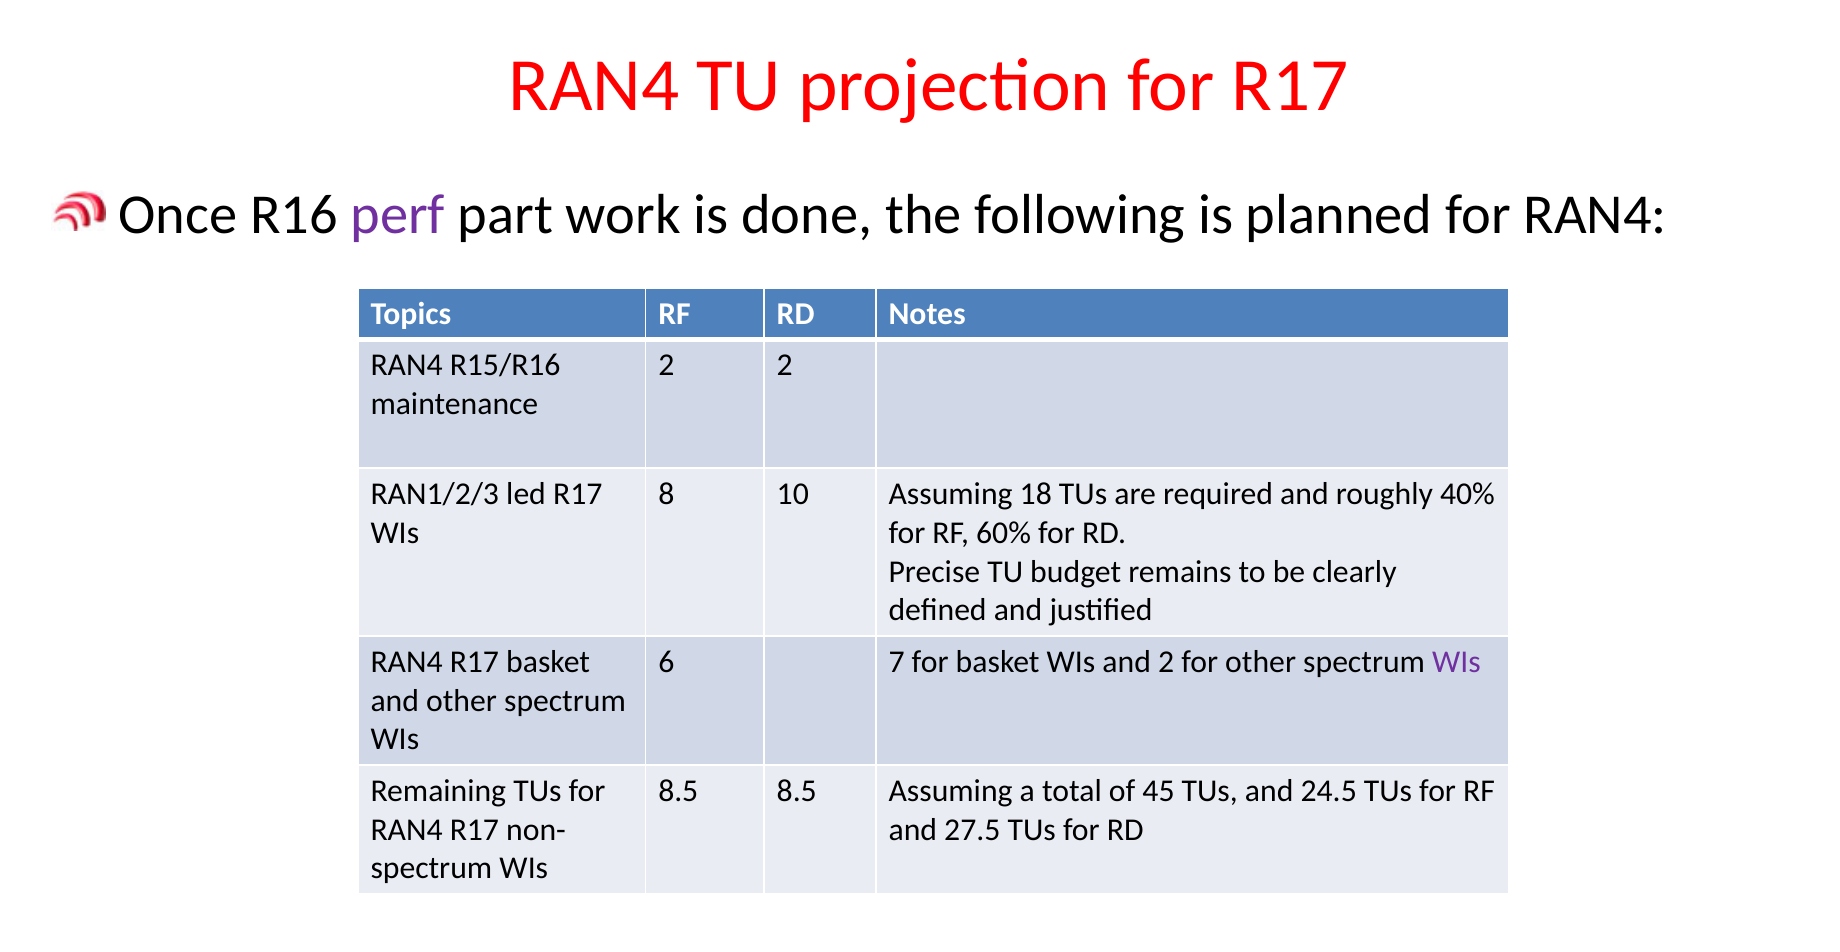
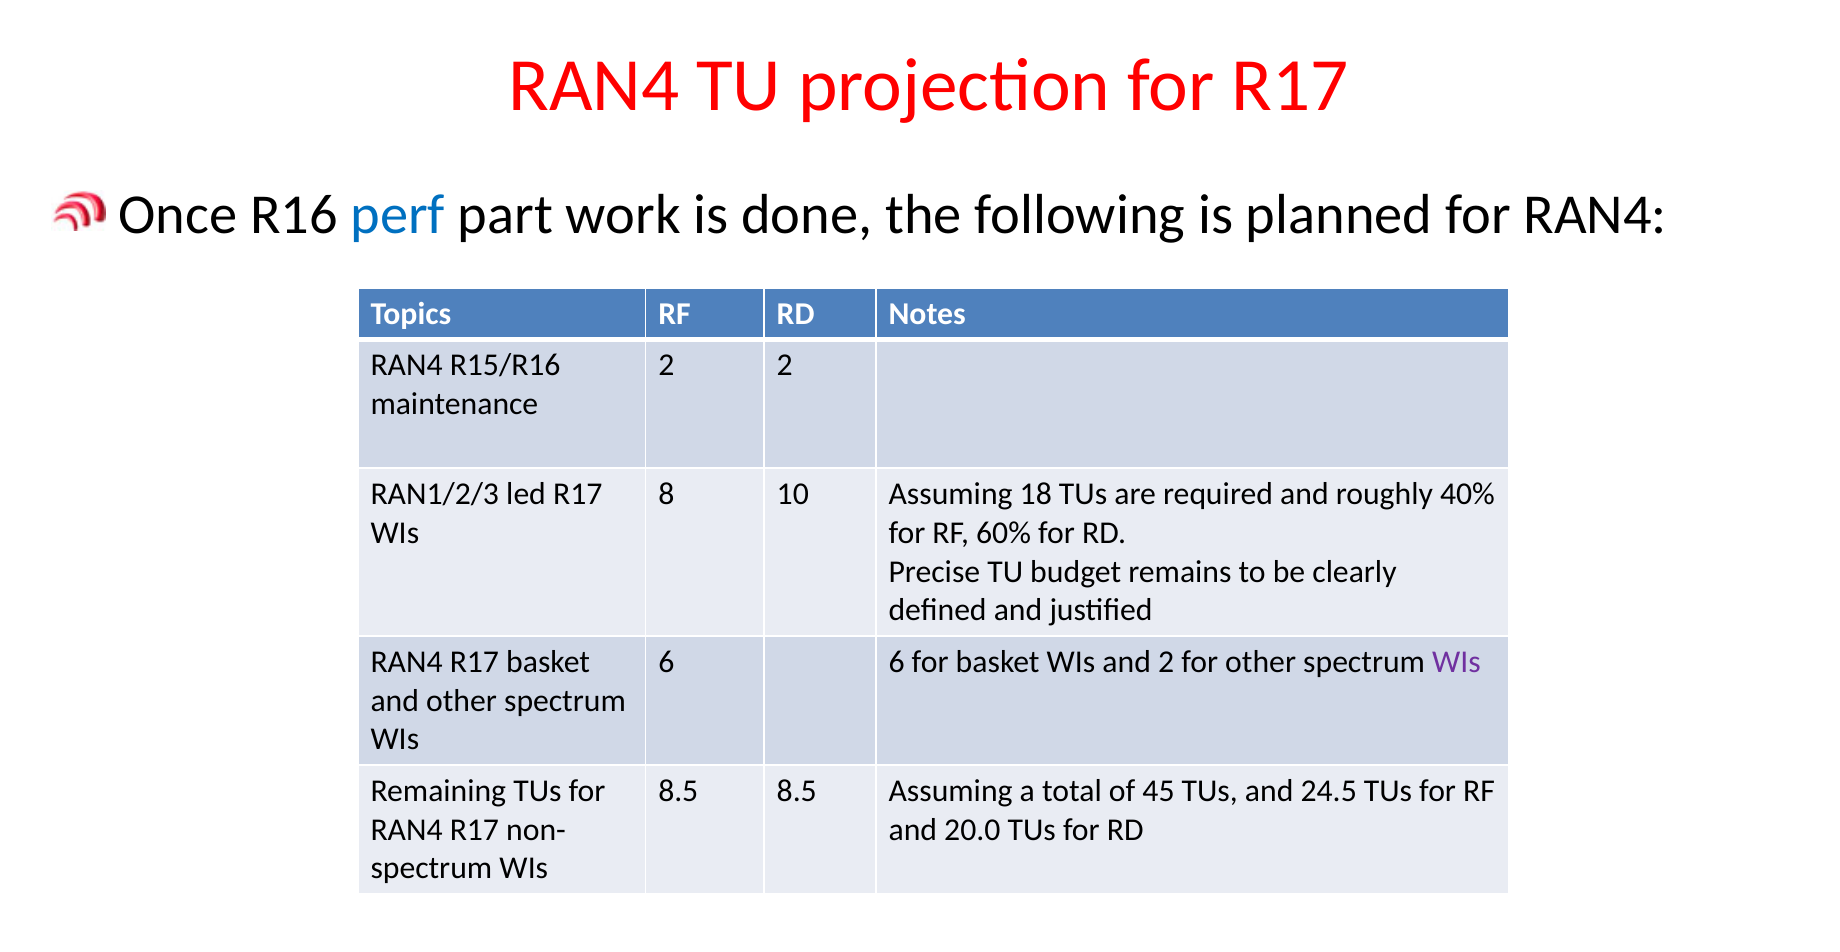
perf colour: purple -> blue
6 7: 7 -> 6
27.5: 27.5 -> 20.0
